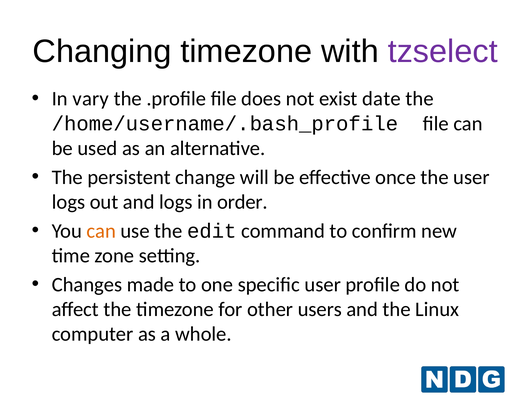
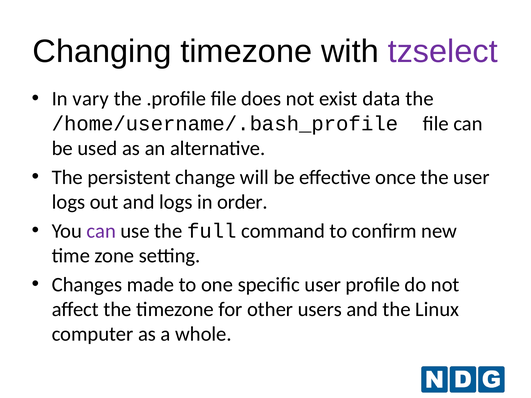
date: date -> data
can at (101, 231) colour: orange -> purple
edit: edit -> full
